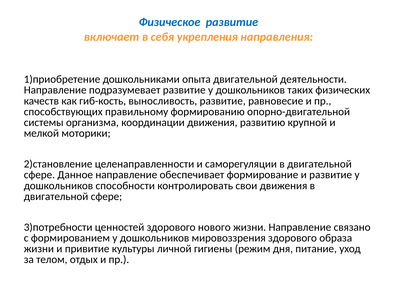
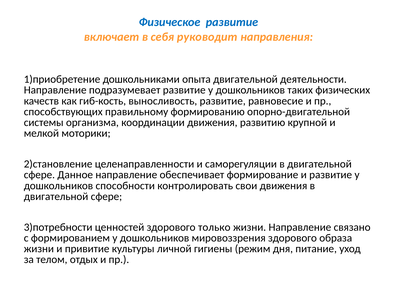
укрепления: укрепления -> руководит
нового: нового -> только
